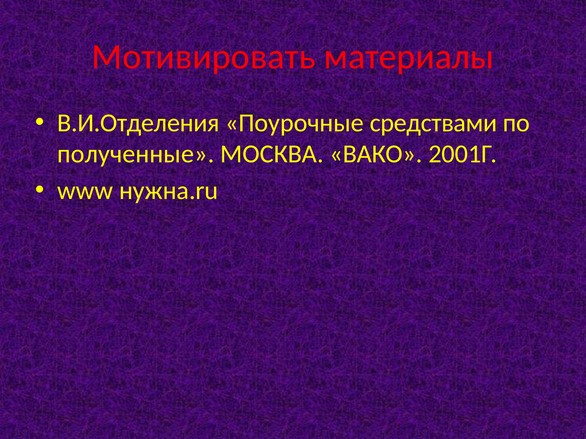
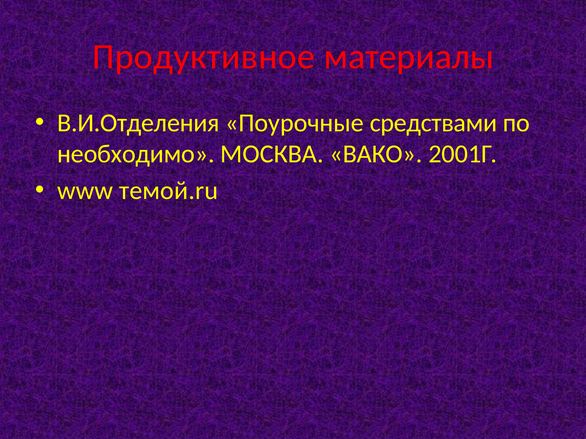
Мотивировать: Мотивировать -> Продуктивное
полученные: полученные -> необходимо
нужна.ru: нужна.ru -> темой.ru
